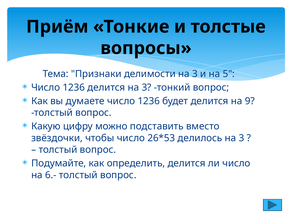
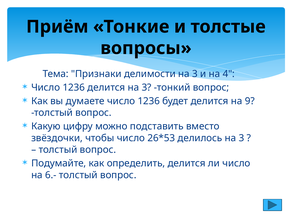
5: 5 -> 4
